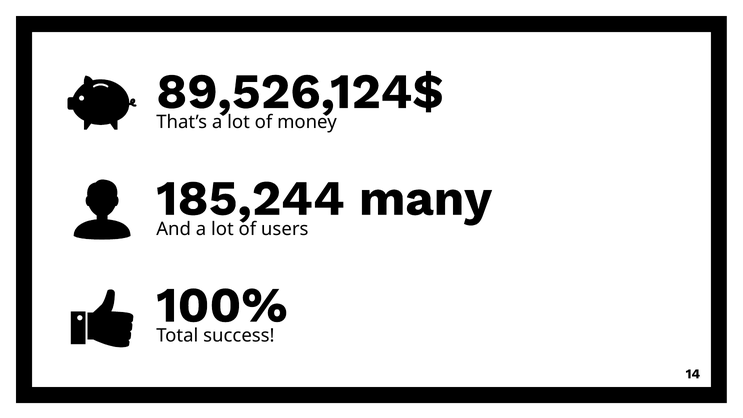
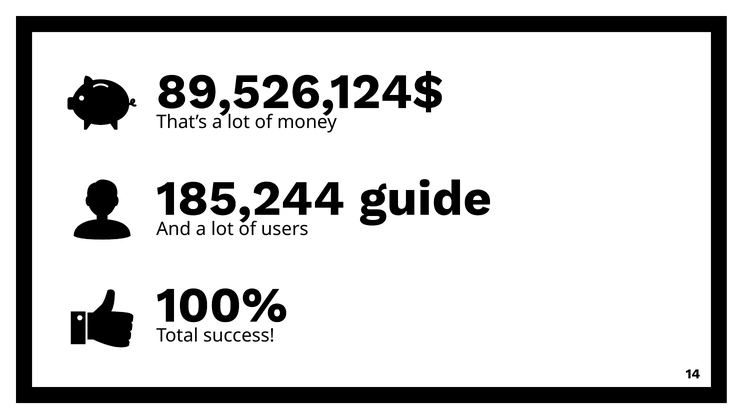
many: many -> guide
